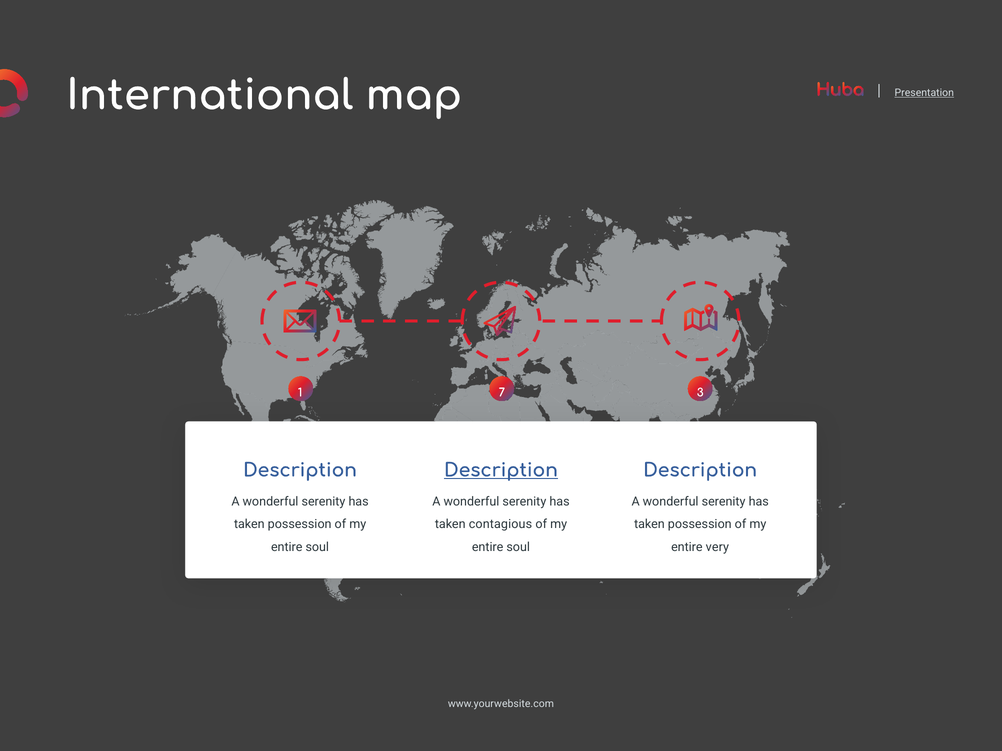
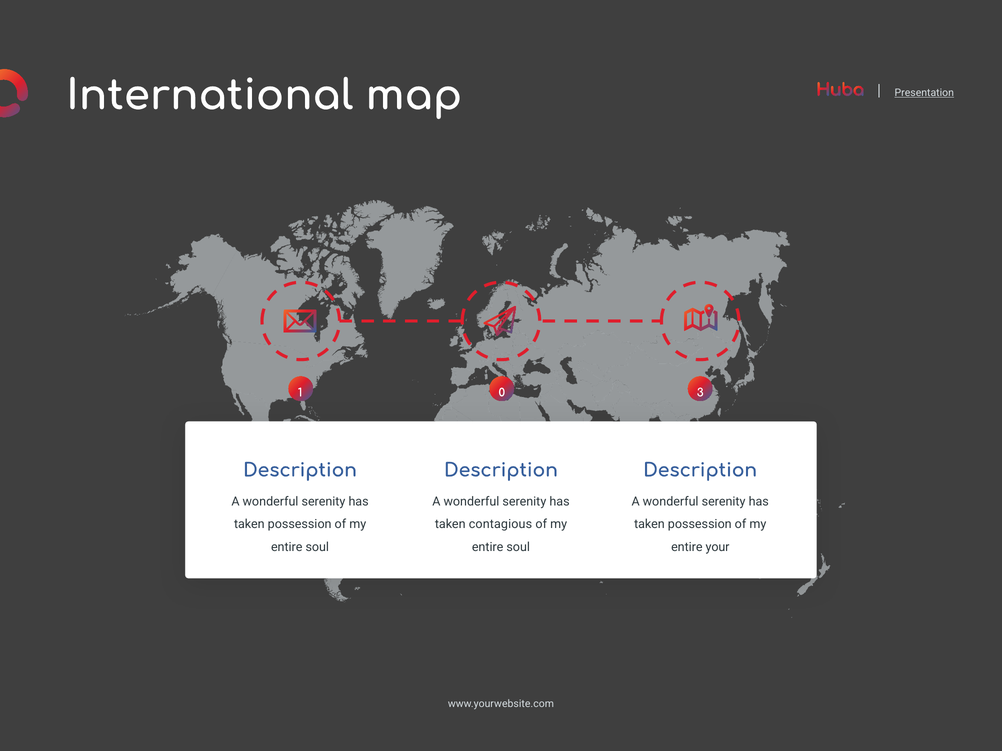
7: 7 -> 0
Description at (501, 471) underline: present -> none
very: very -> your
